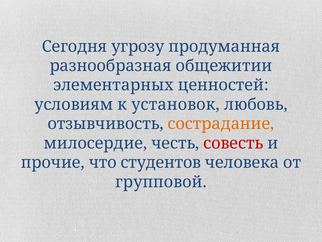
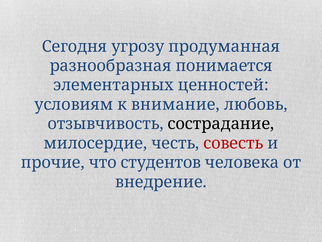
общежитии: общежитии -> понимается
установок: установок -> внимание
сострадание colour: orange -> black
групповой: групповой -> внедрение
